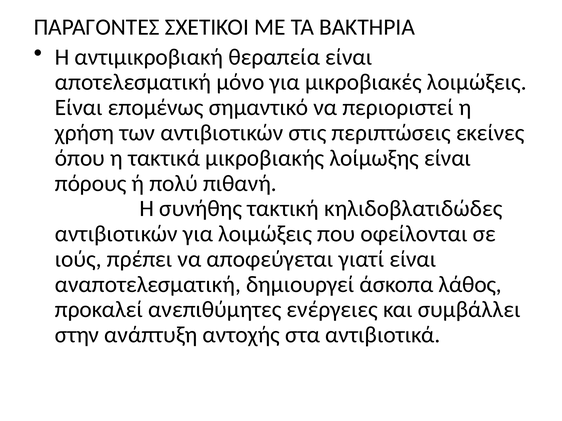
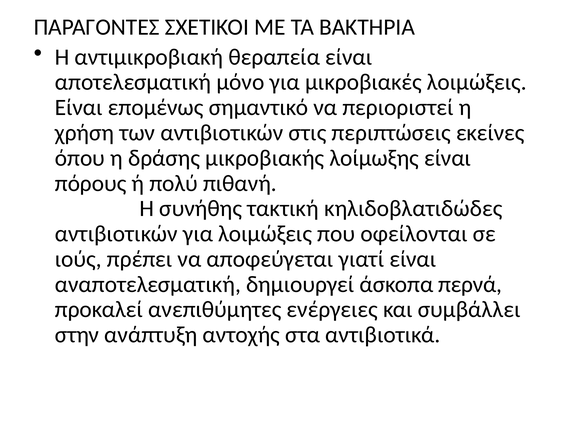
τακτικά: τακτικά -> δράσης
λάθος: λάθος -> περνά
